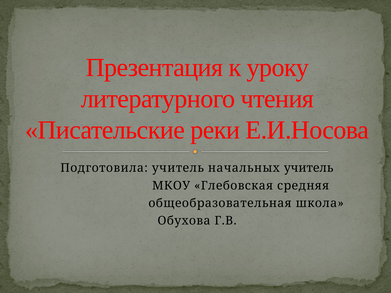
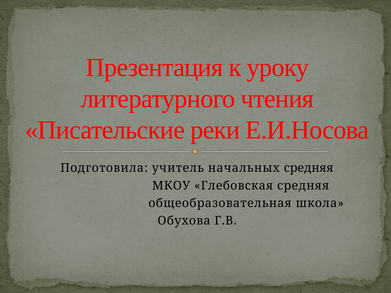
начальных учитель: учитель -> средняя
